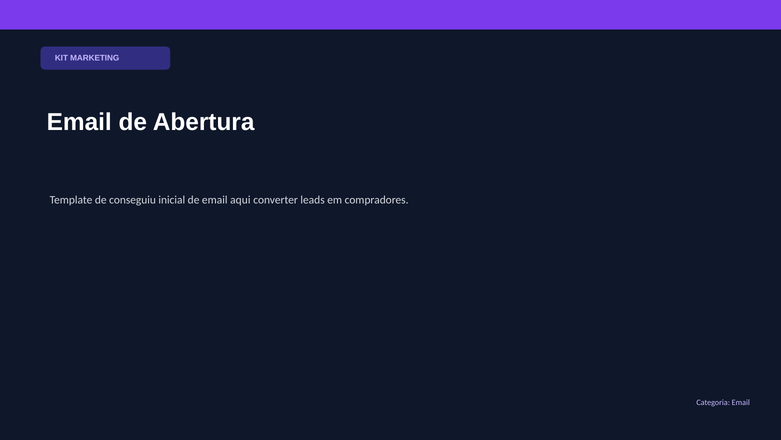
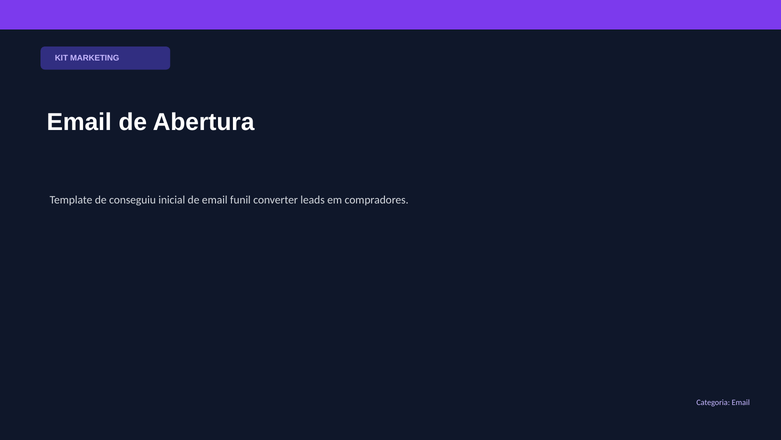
aqui: aqui -> funil
